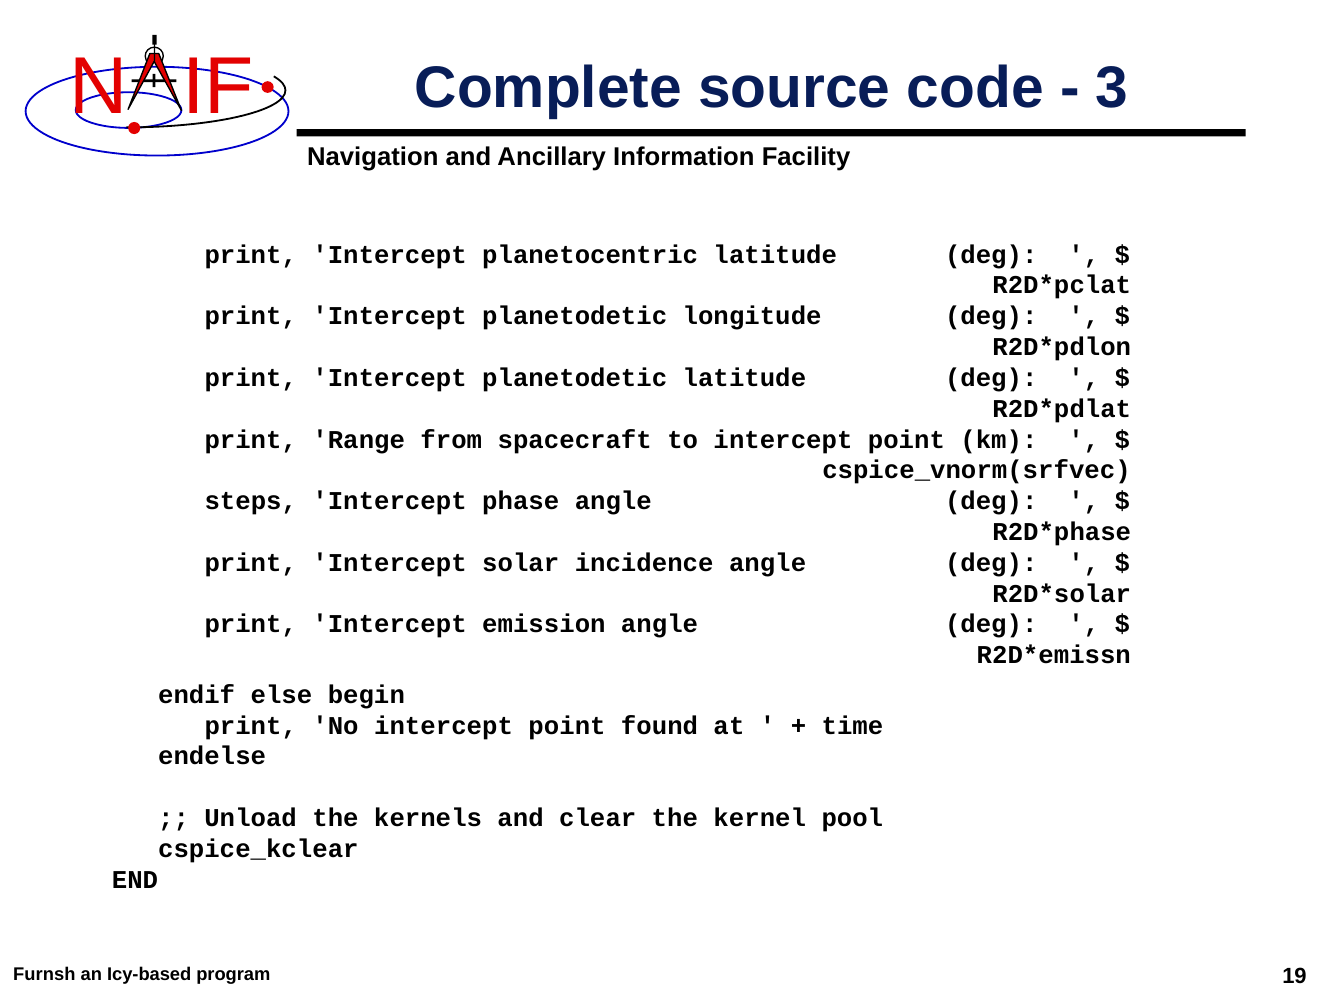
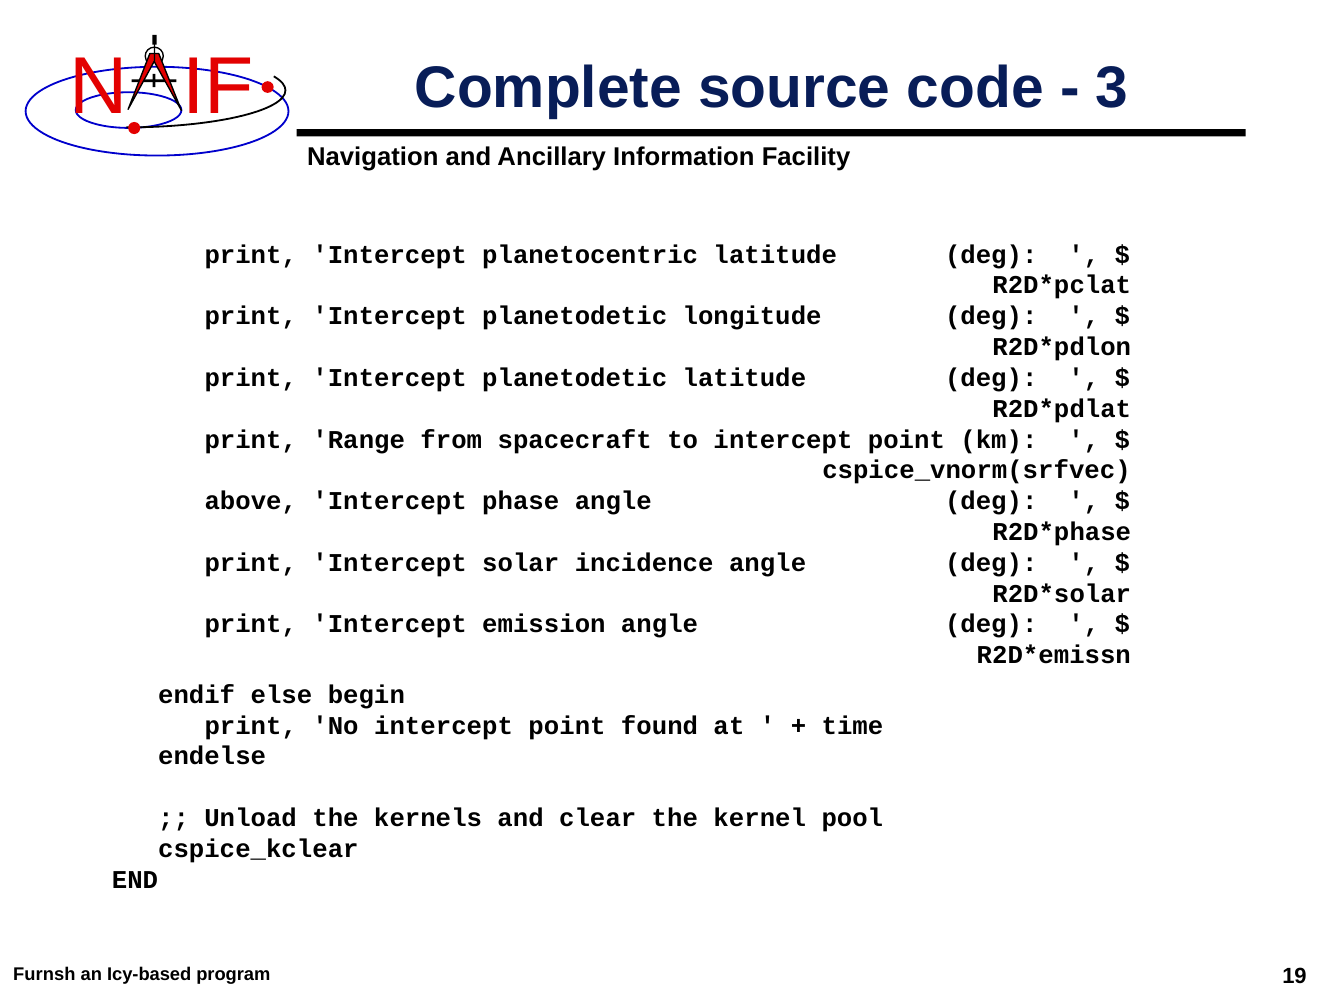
steps: steps -> above
